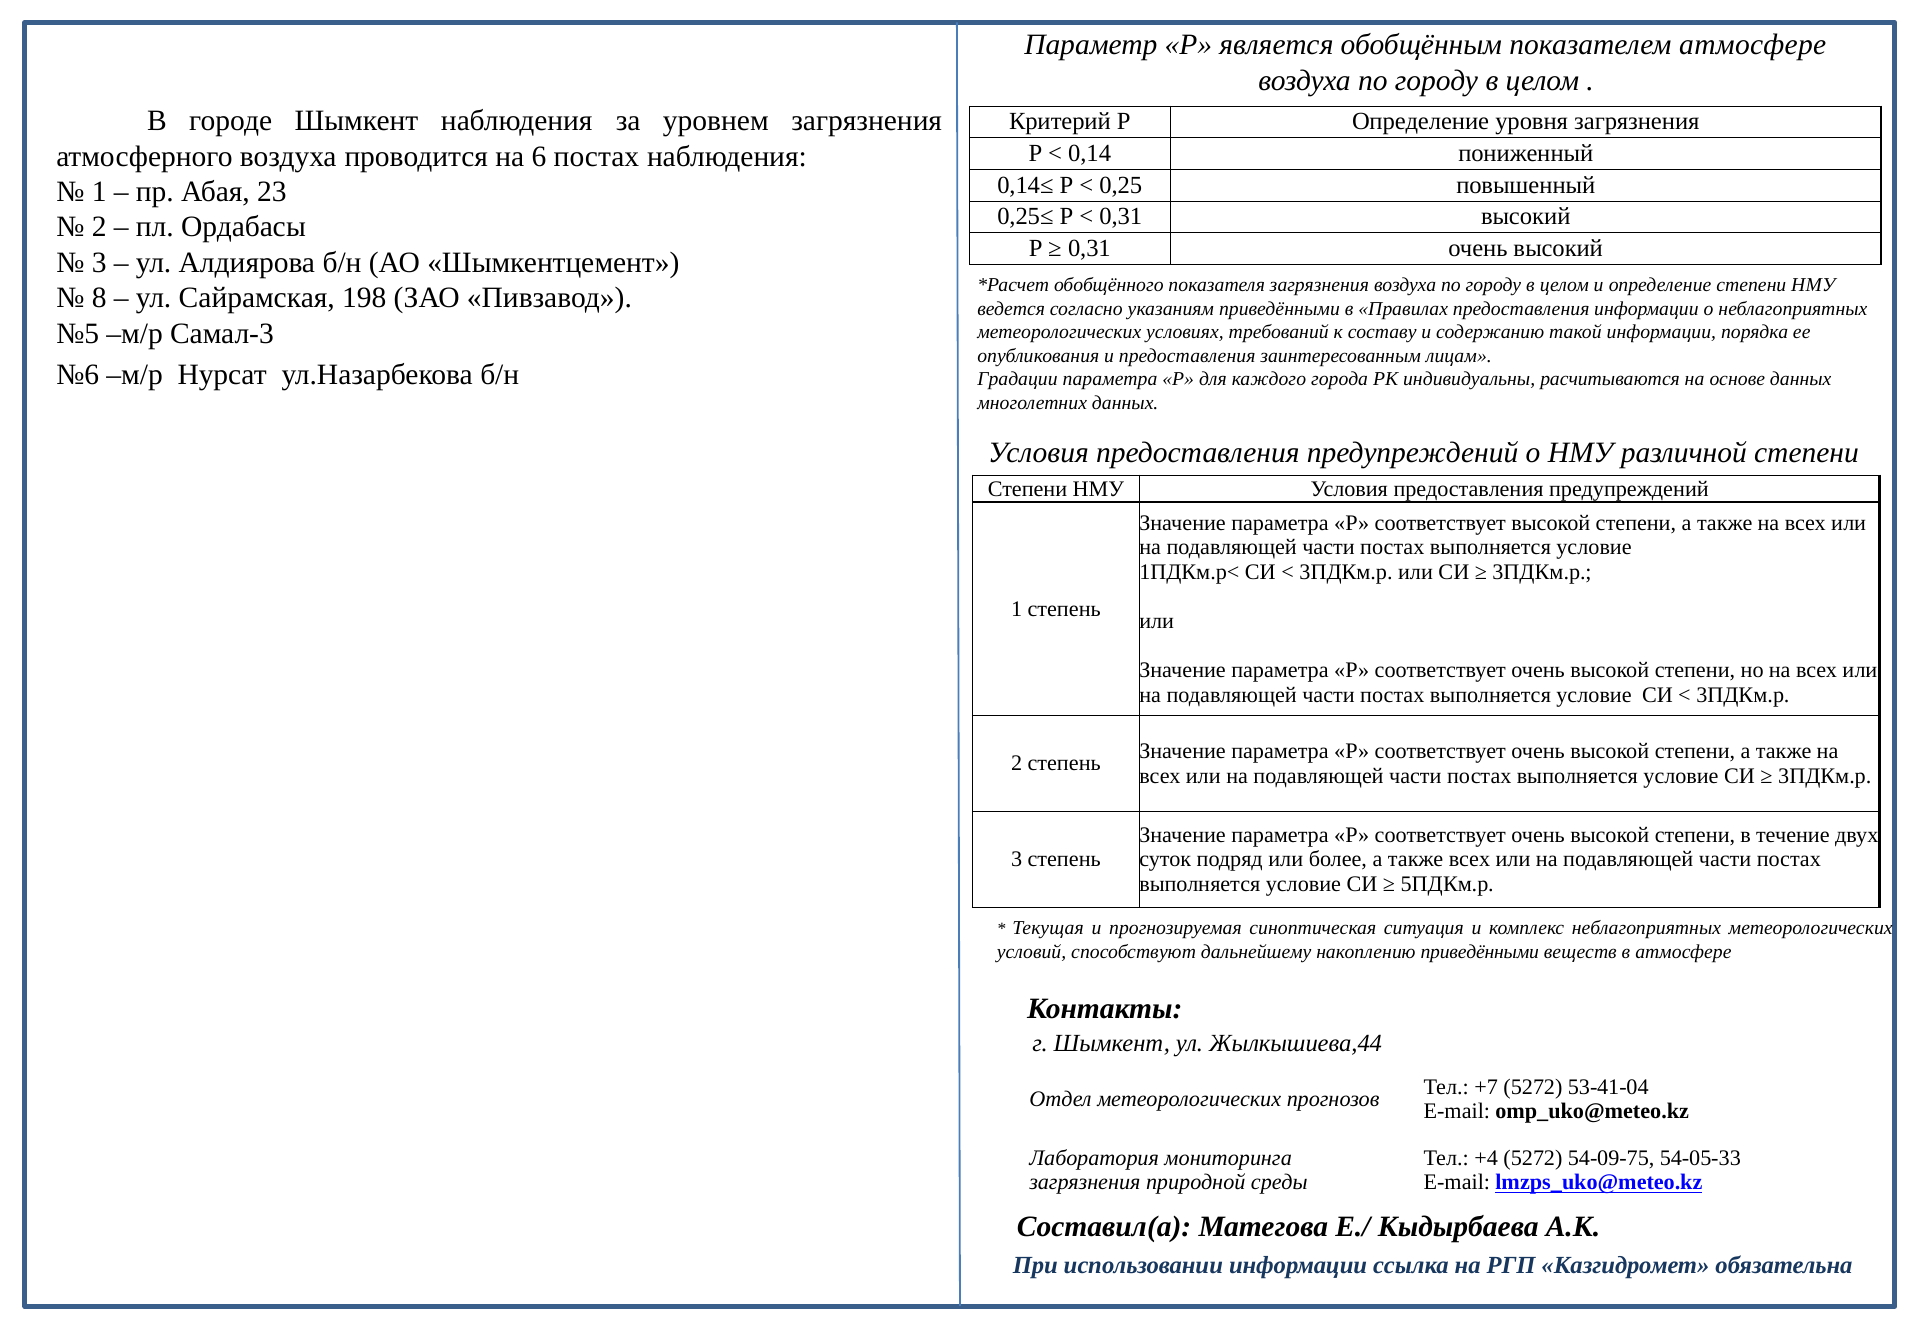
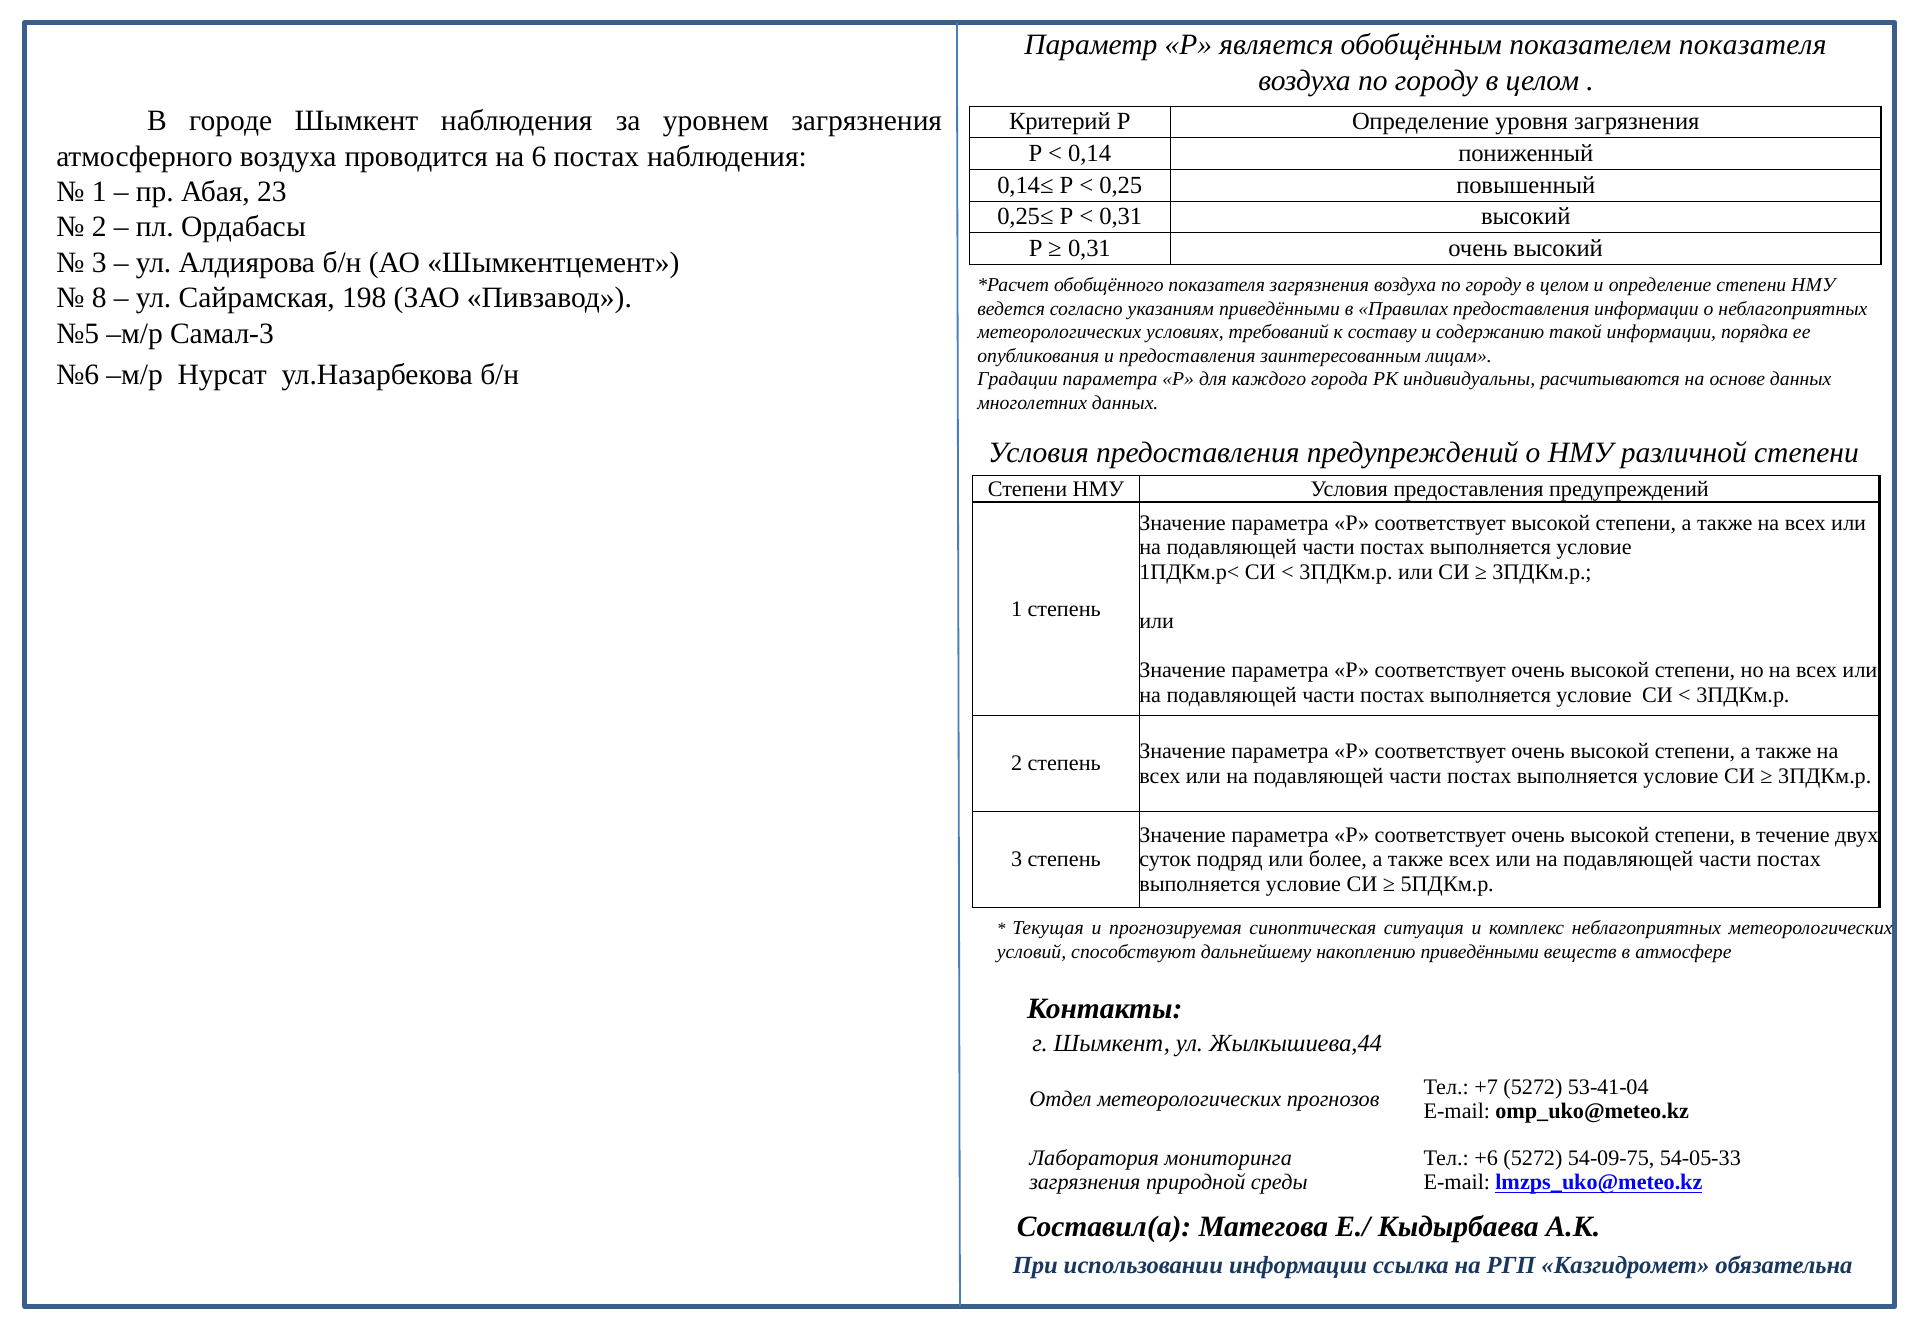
показателем атмосфере: атмосфере -> показателя
+4: +4 -> +6
